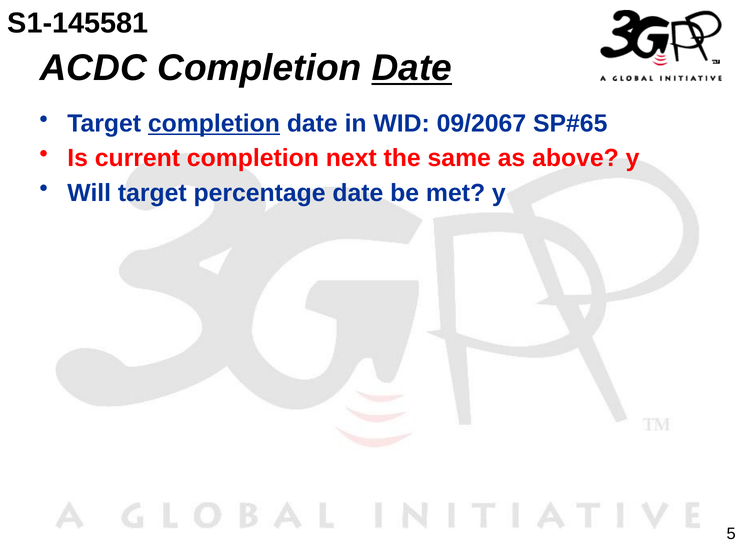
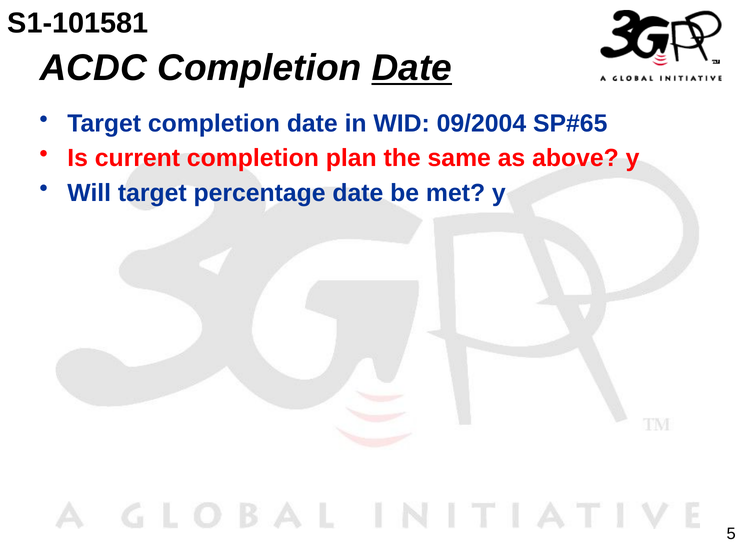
S1-145581: S1-145581 -> S1-101581
completion at (214, 123) underline: present -> none
09/2067: 09/2067 -> 09/2004
next: next -> plan
